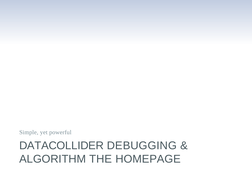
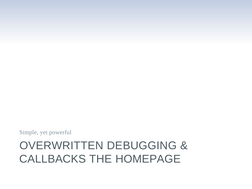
DATACOLLIDER: DATACOLLIDER -> OVERWRITTEN
ALGORITHM: ALGORITHM -> CALLBACKS
